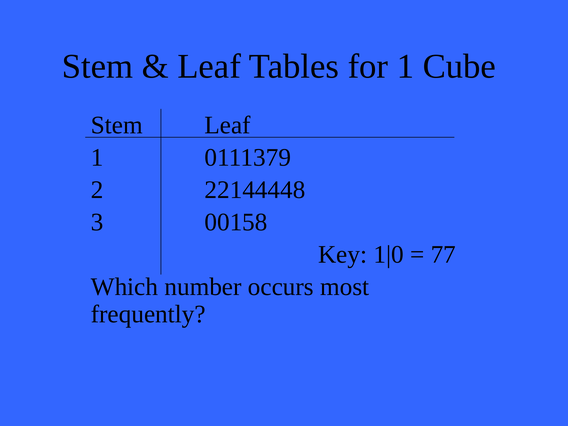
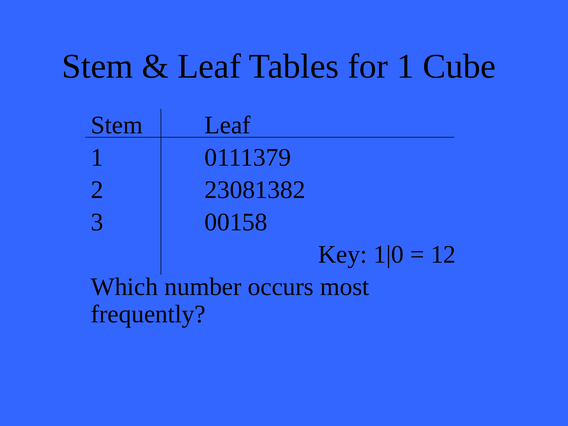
22144448: 22144448 -> 23081382
77: 77 -> 12
